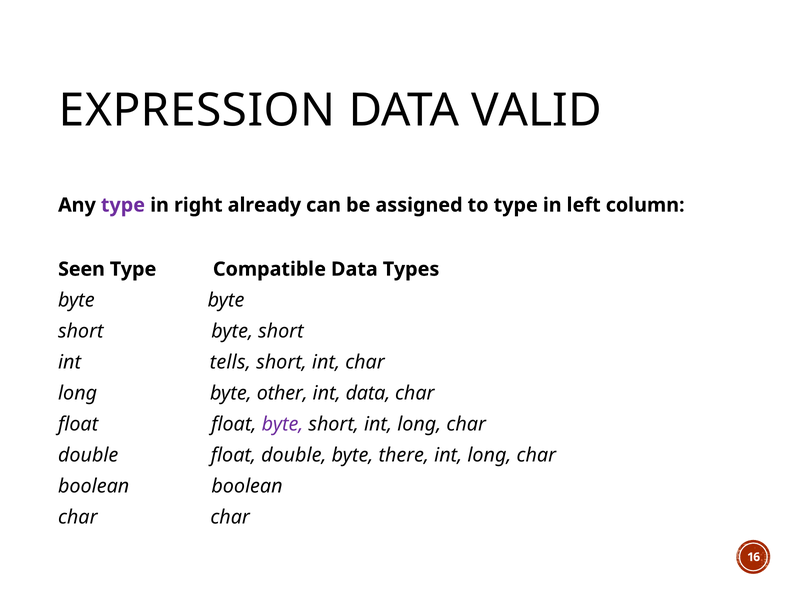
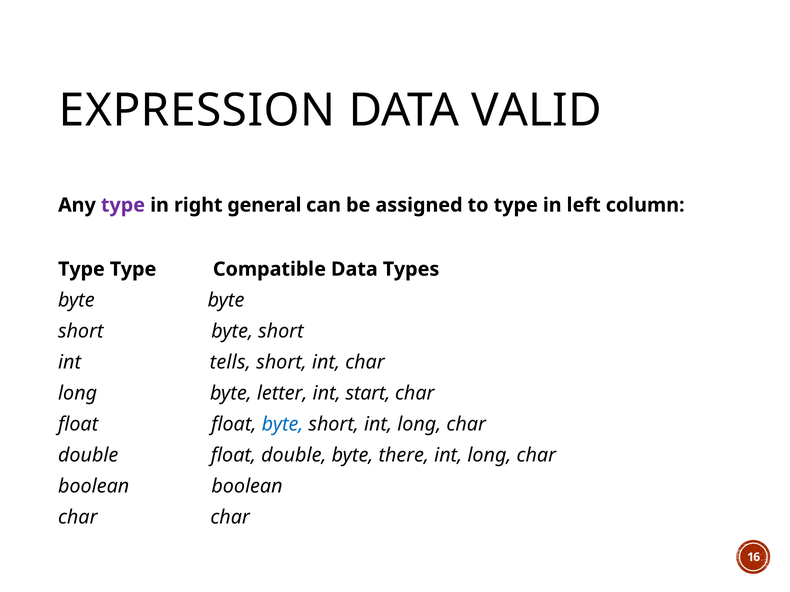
already: already -> general
Seen at (81, 269): Seen -> Type
other: other -> letter
int data: data -> start
byte at (283, 424) colour: purple -> blue
